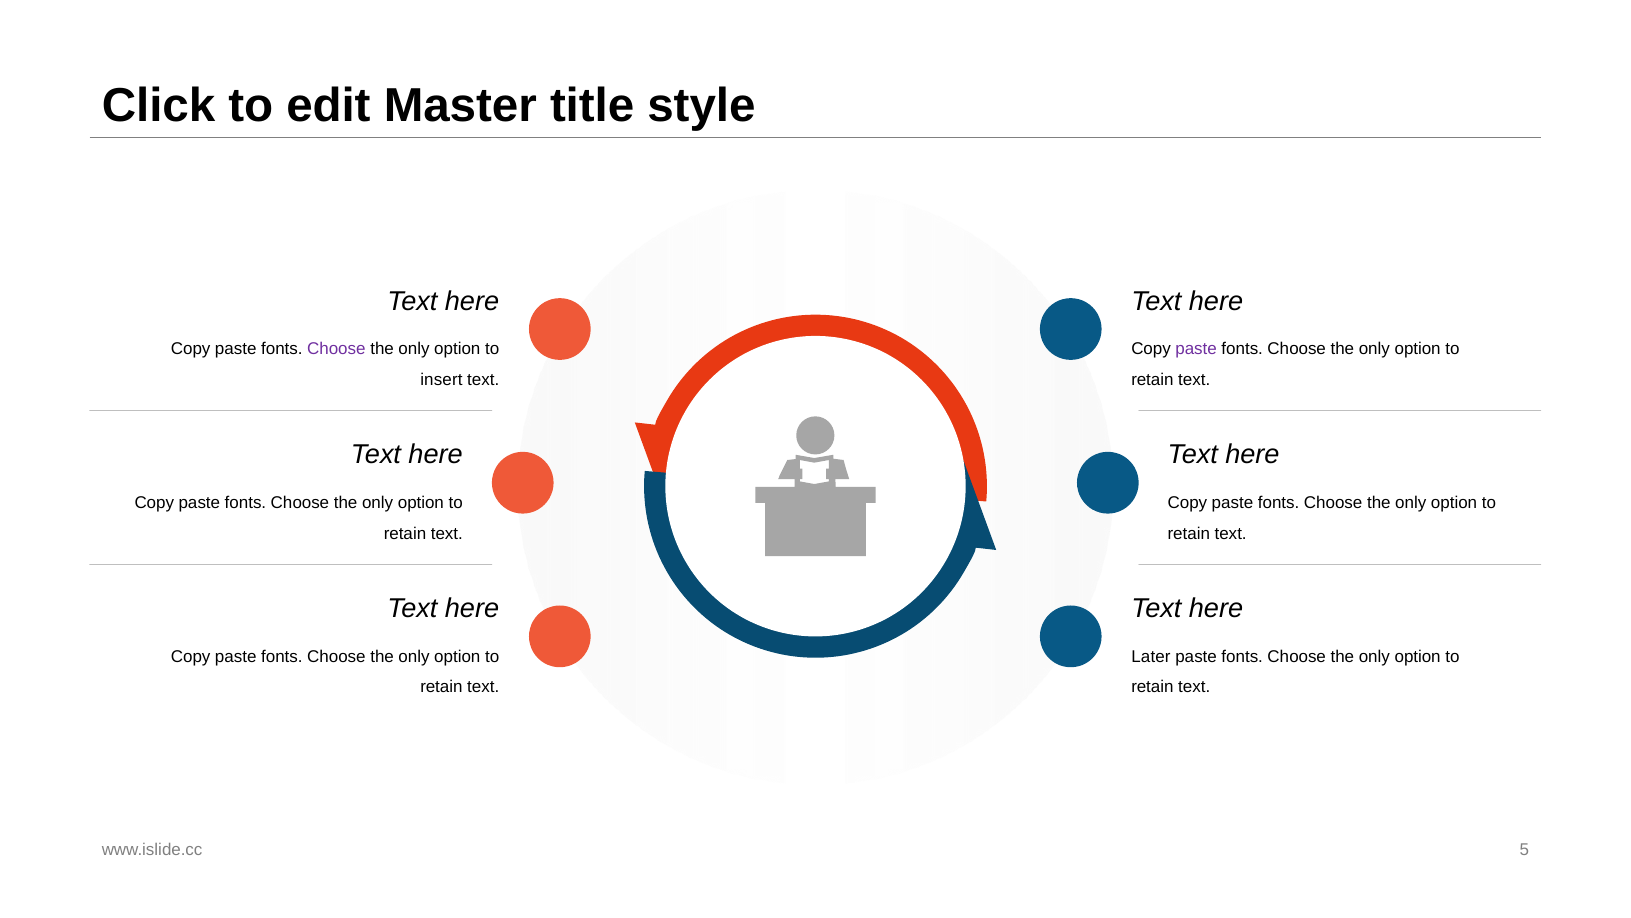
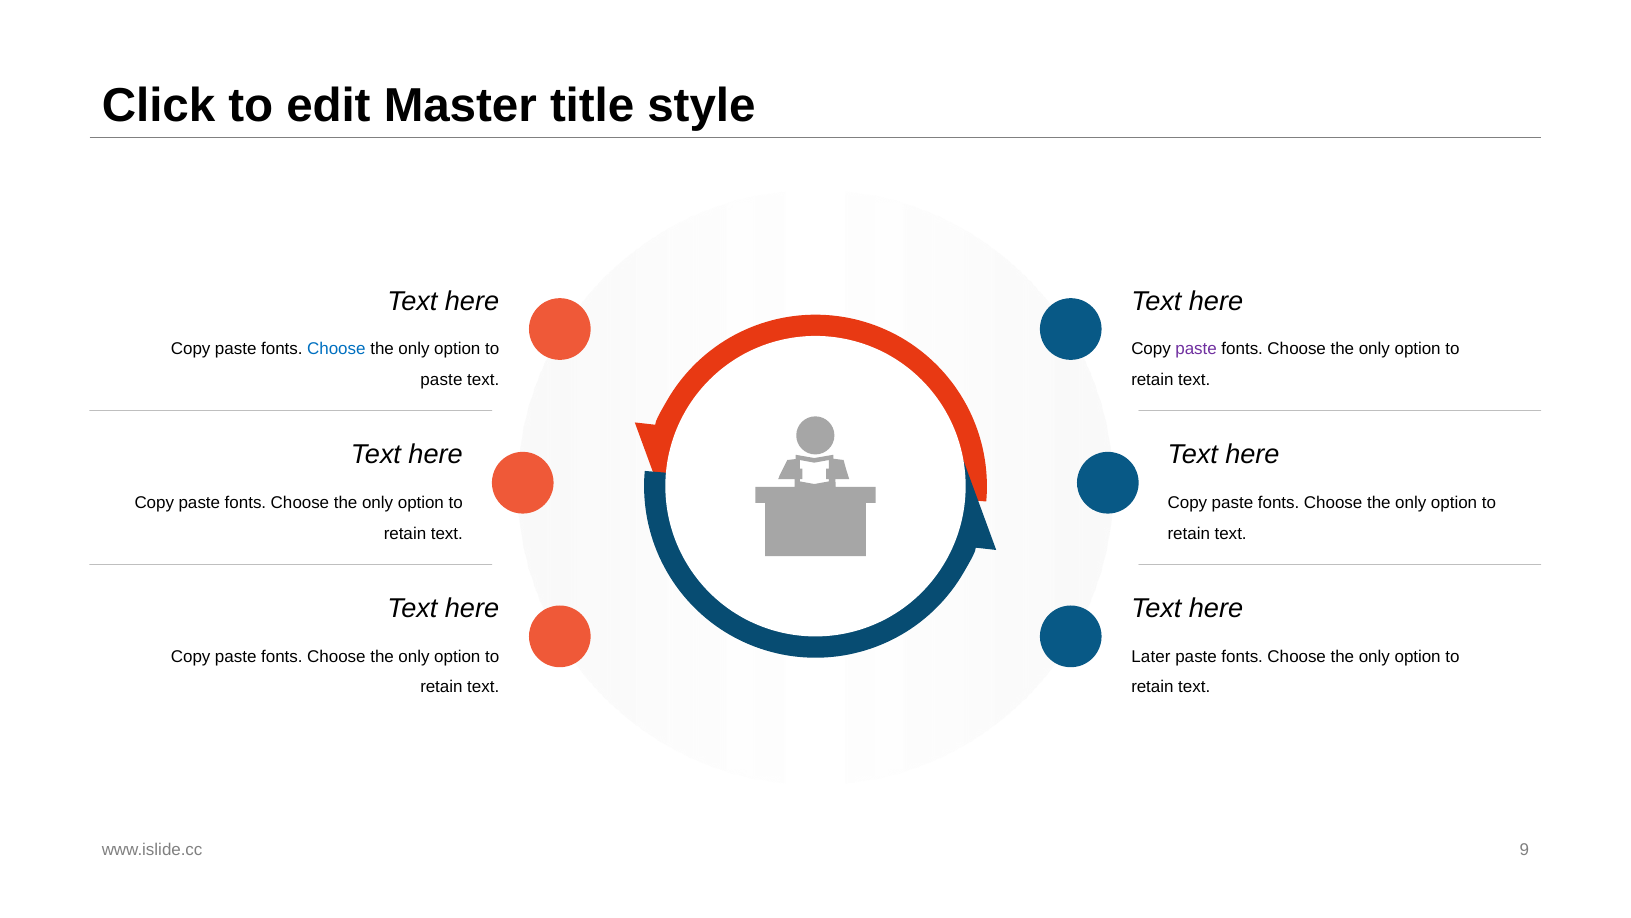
Choose at (336, 349) colour: purple -> blue
insert at (441, 380): insert -> paste
5: 5 -> 9
